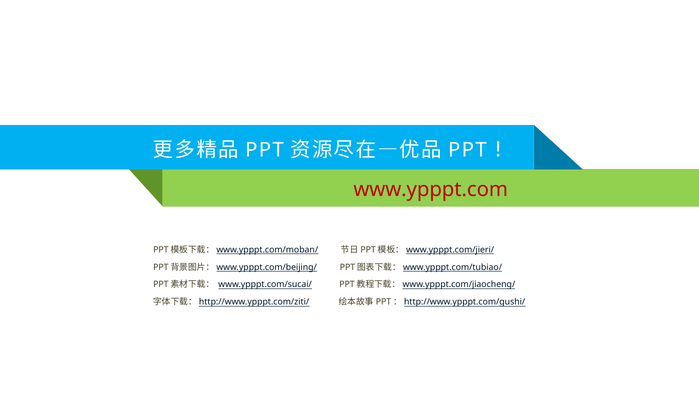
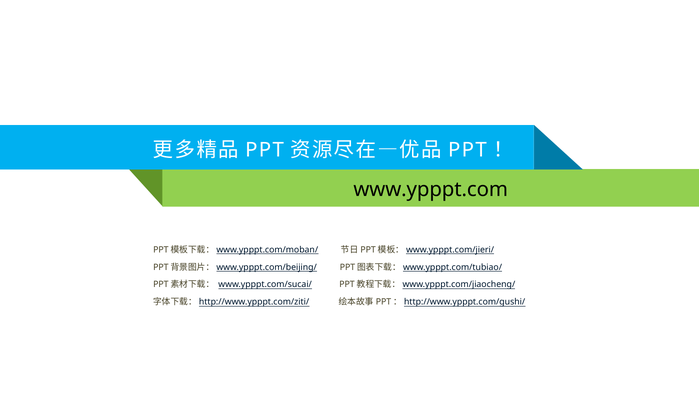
www.ypppt.com colour: red -> black
